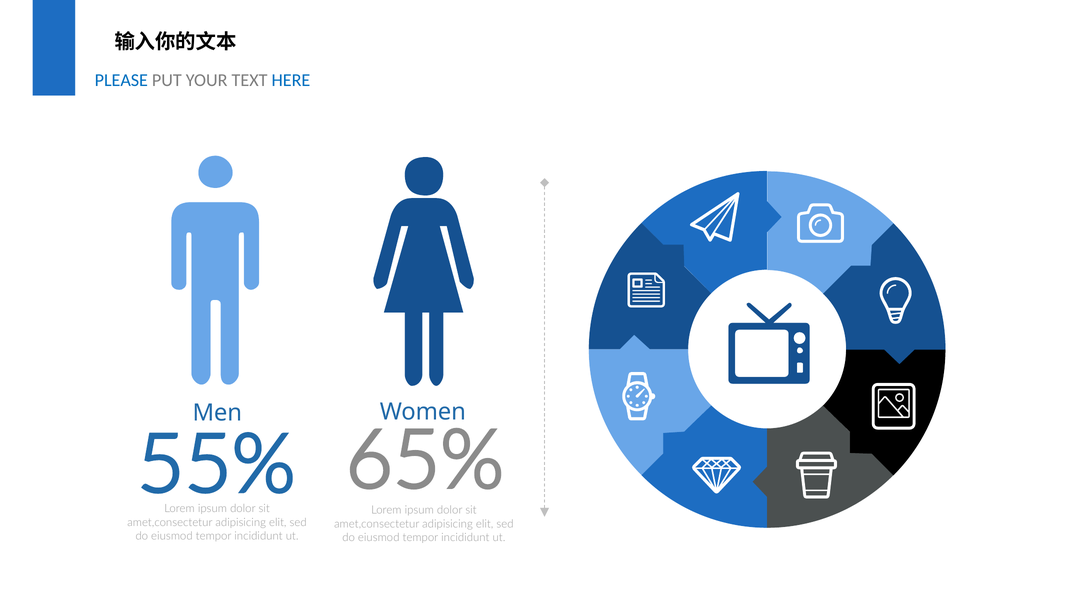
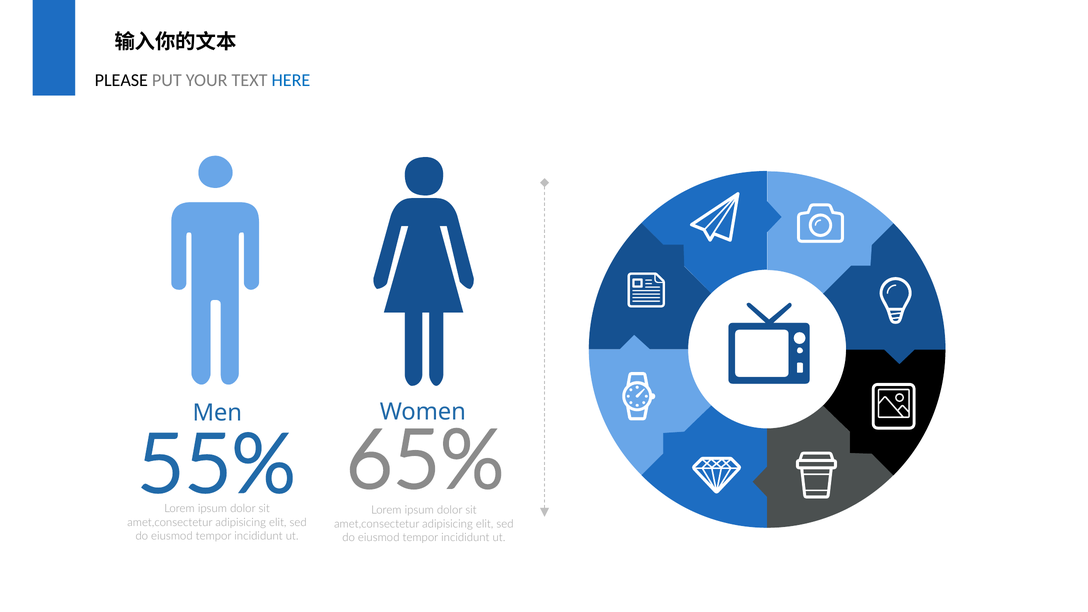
PLEASE colour: blue -> black
